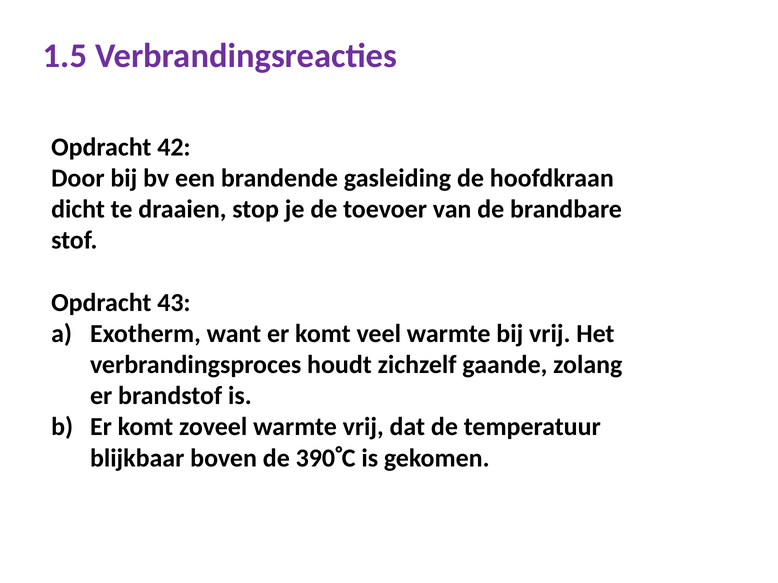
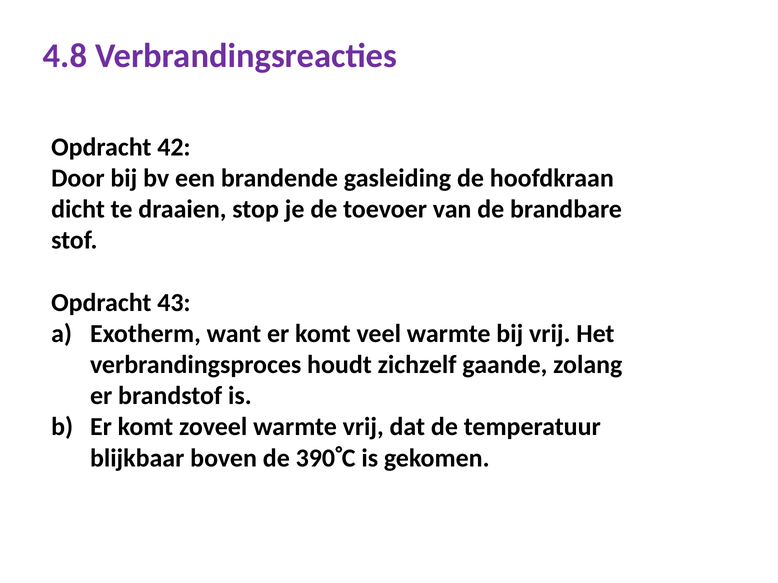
1.5: 1.5 -> 4.8
